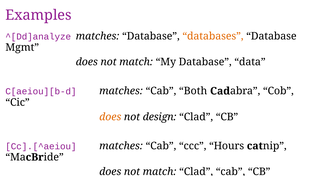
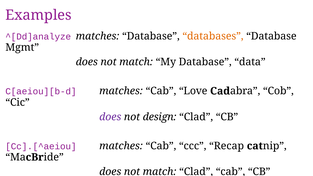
Both: Both -> Love
does at (110, 117) colour: orange -> purple
Hours: Hours -> Recap
